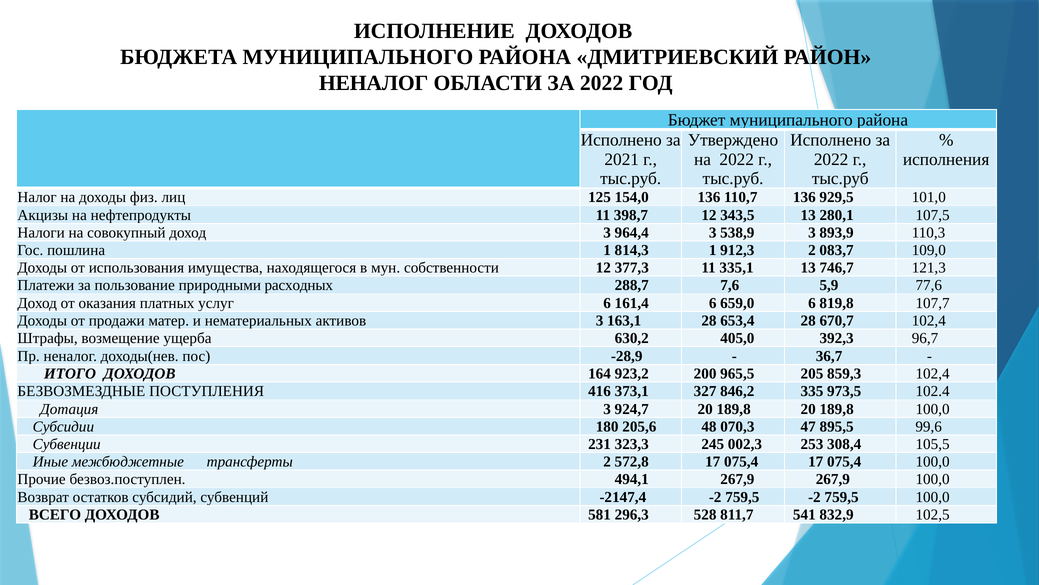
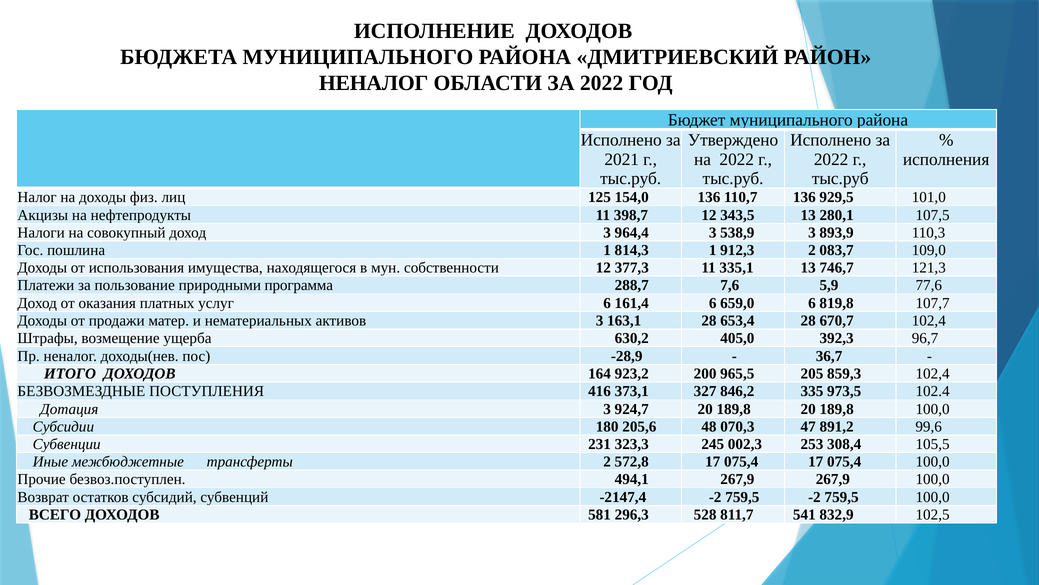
расходных: расходных -> программа
895,5: 895,5 -> 891,2
